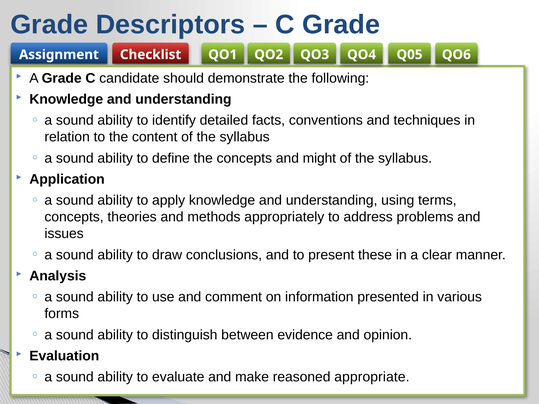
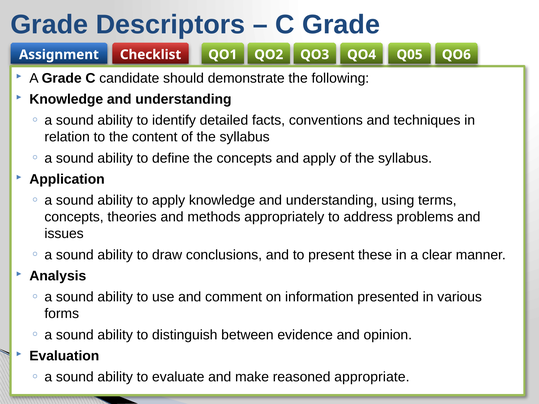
and might: might -> apply
